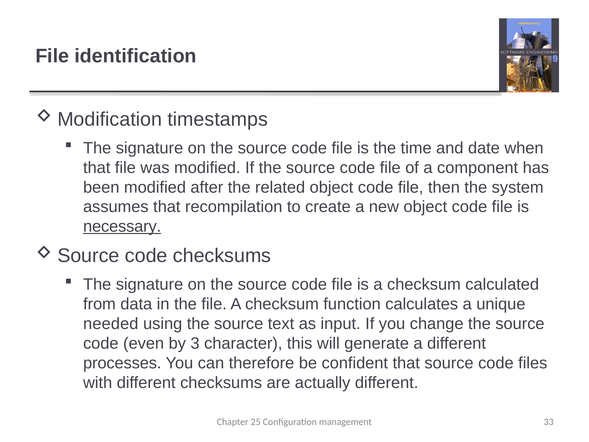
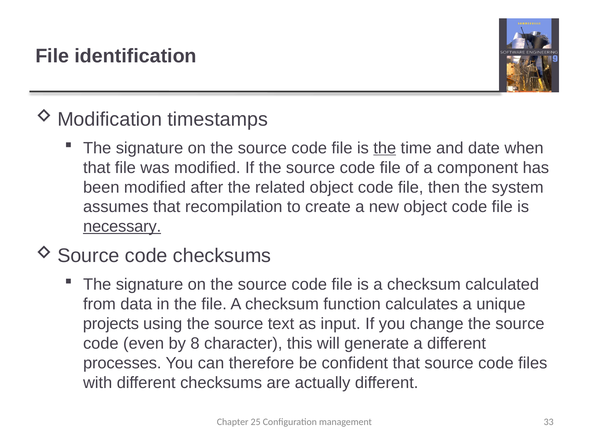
the at (385, 148) underline: none -> present
needed: needed -> projects
3: 3 -> 8
